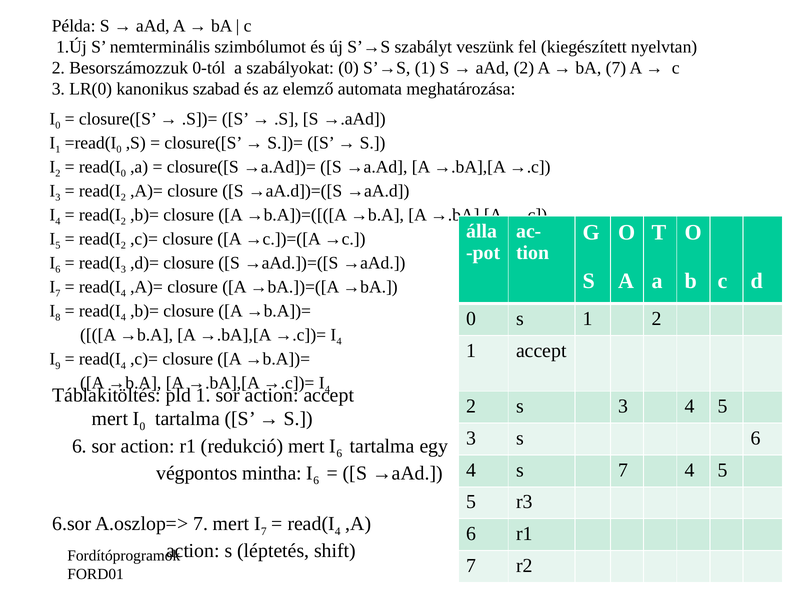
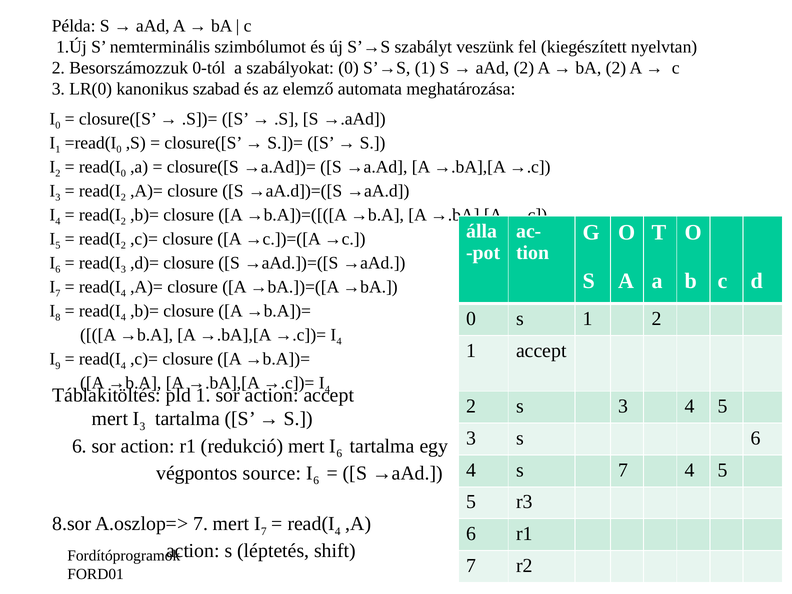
bA 7: 7 -> 2
0 at (142, 427): 0 -> 3
mintha: mintha -> source
6.sor: 6.sor -> 8.sor
